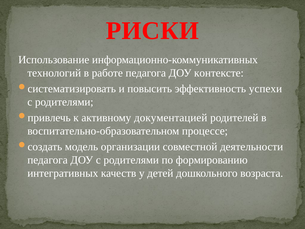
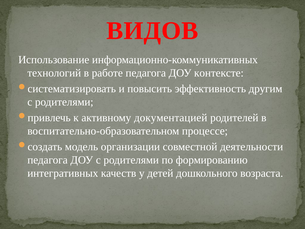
РИСКИ: РИСКИ -> ВИДОВ
успехи: успехи -> другим
